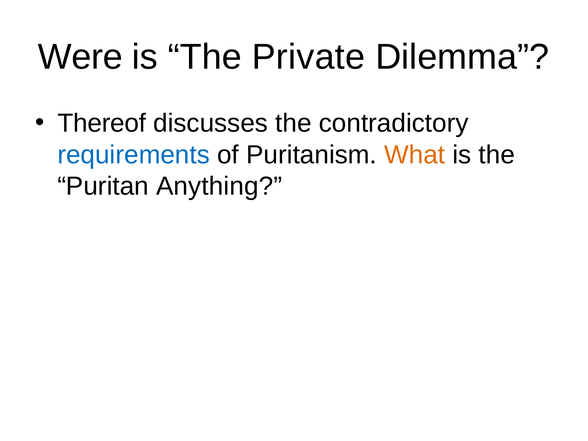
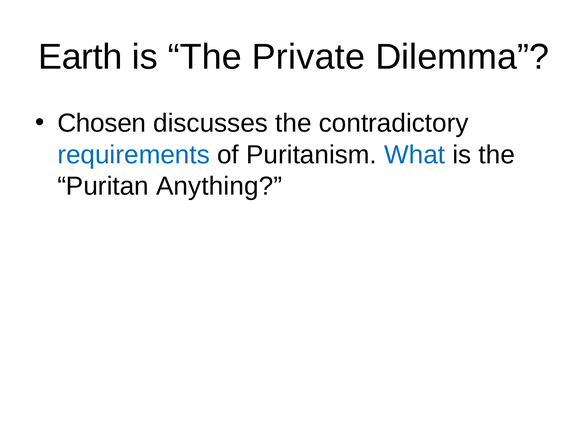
Were: Were -> Earth
Thereof: Thereof -> Chosen
What colour: orange -> blue
